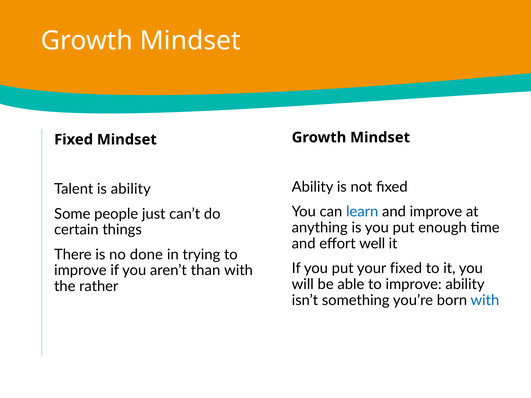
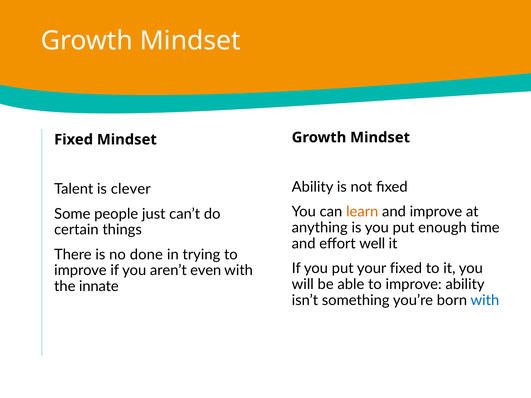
is ability: ability -> clever
learn colour: blue -> orange
than: than -> even
rather: rather -> innate
